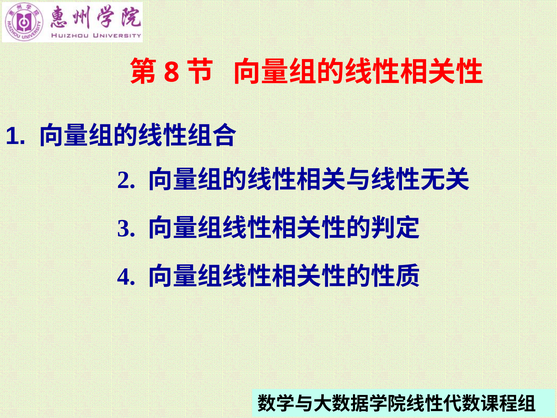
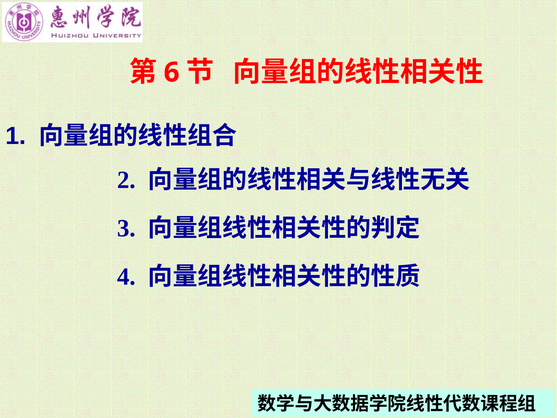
8: 8 -> 6
